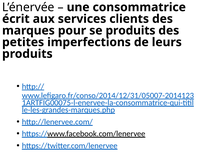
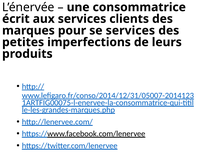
se produits: produits -> services
